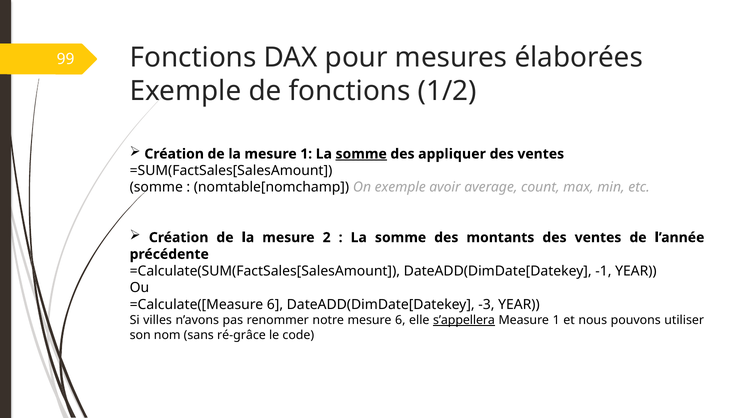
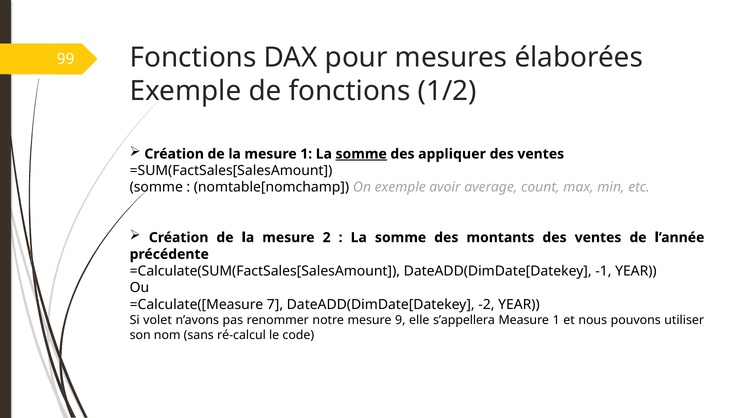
=Calculate([Measure 6: 6 -> 7
-3: -3 -> -2
villes: villes -> volet
mesure 6: 6 -> 9
s’appellera underline: present -> none
ré-grâce: ré-grâce -> ré-calcul
